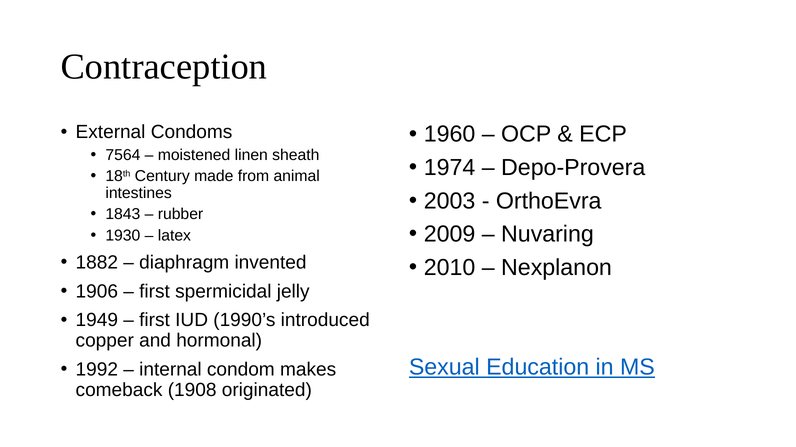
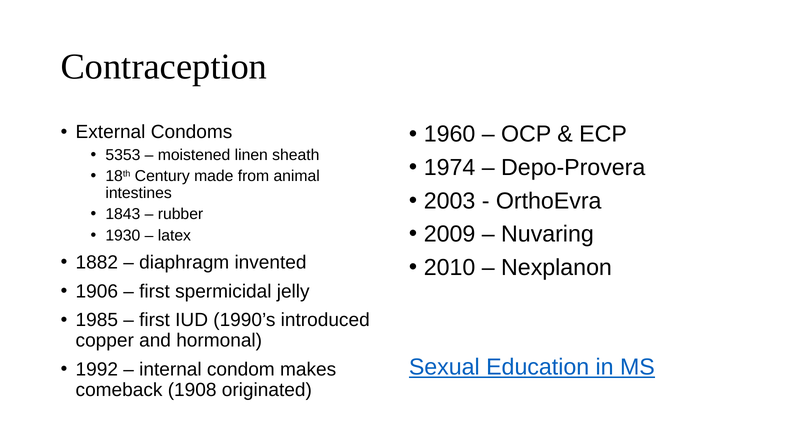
7564: 7564 -> 5353
1949: 1949 -> 1985
